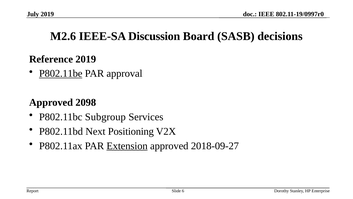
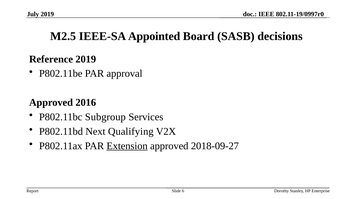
M2.6: M2.6 -> M2.5
Discussion: Discussion -> Appointed
P802.11be underline: present -> none
2098: 2098 -> 2016
Positioning: Positioning -> Qualifying
